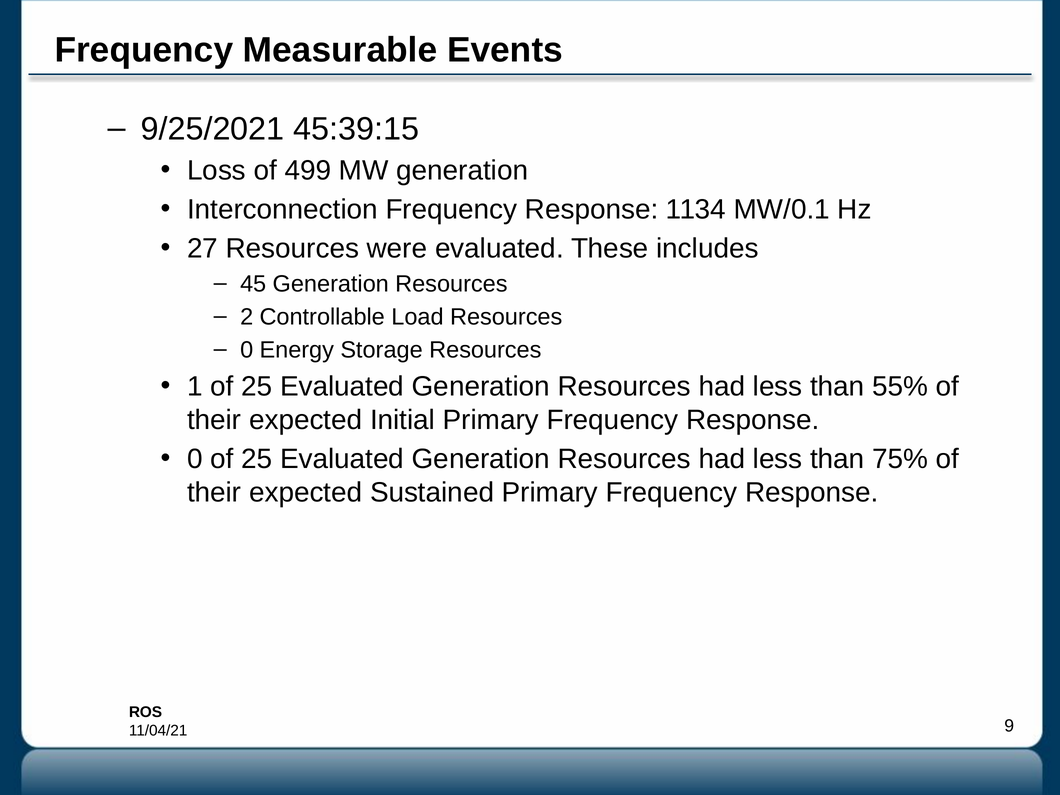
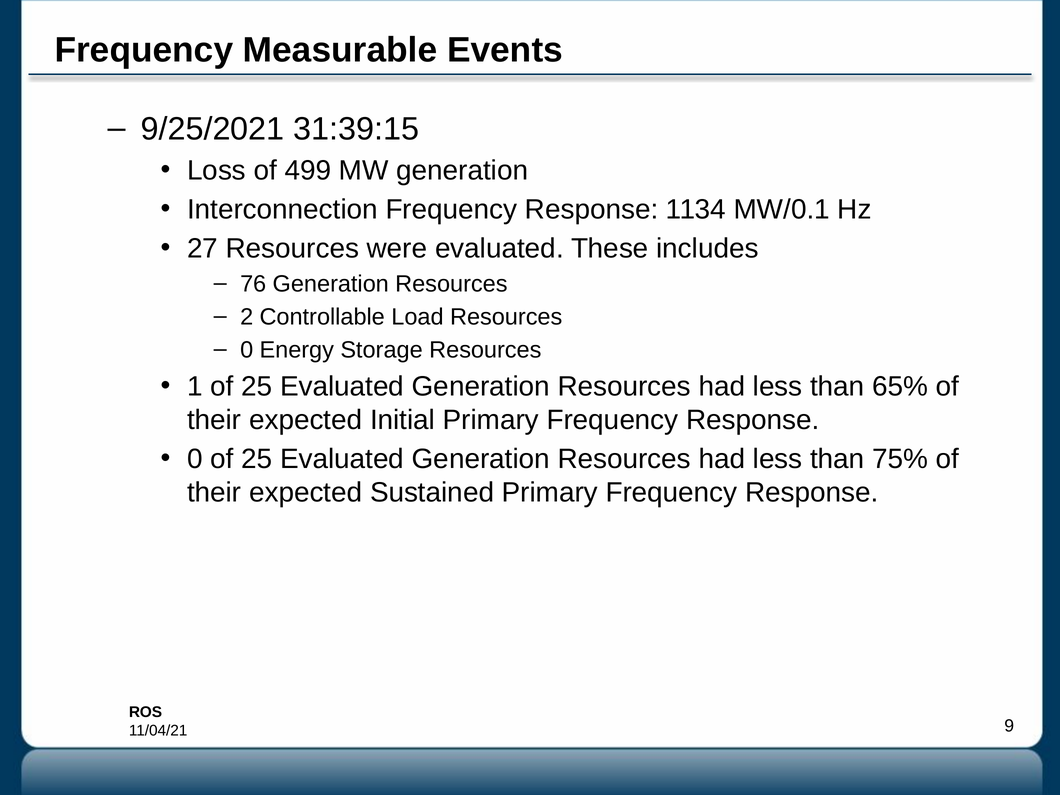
45:39:15: 45:39:15 -> 31:39:15
45: 45 -> 76
55%: 55% -> 65%
